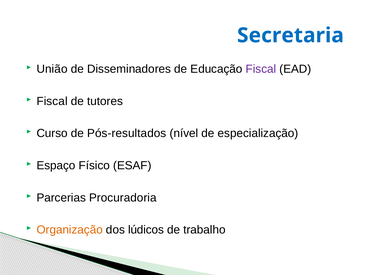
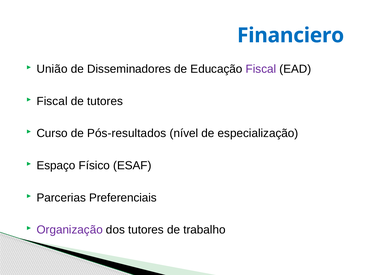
Secretaria: Secretaria -> Financiero
Procuradoria: Procuradoria -> Preferenciais
Organização colour: orange -> purple
dos lúdicos: lúdicos -> tutores
